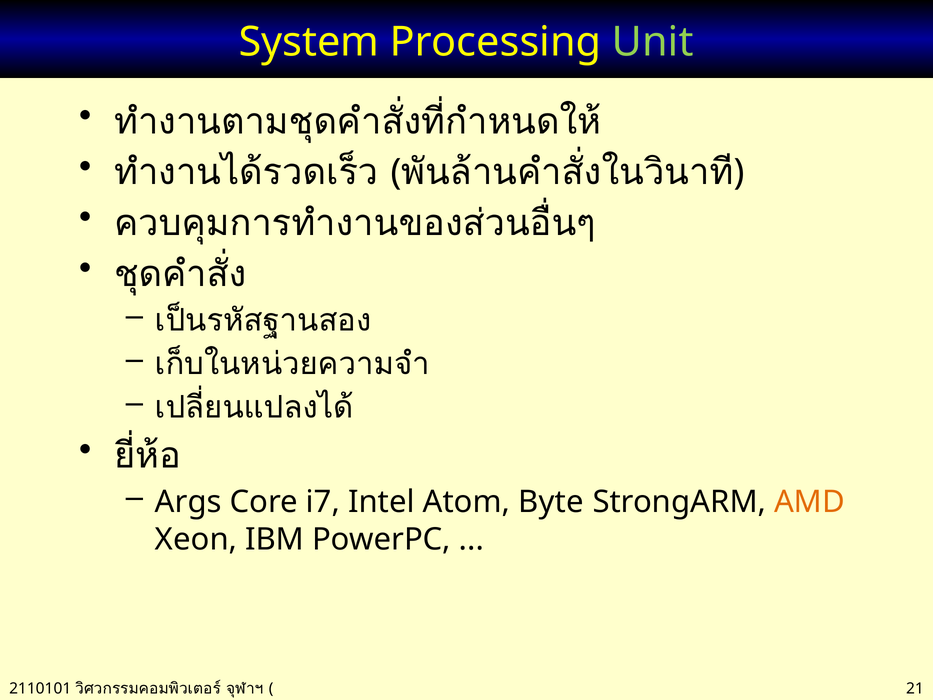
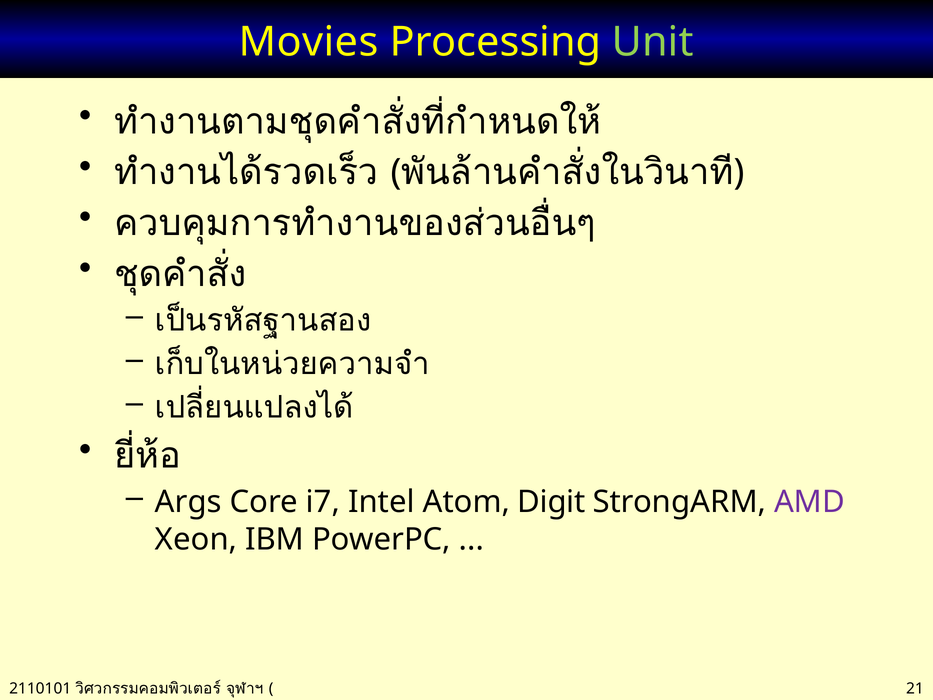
System: System -> Movies
Byte: Byte -> Digit
AMD colour: orange -> purple
